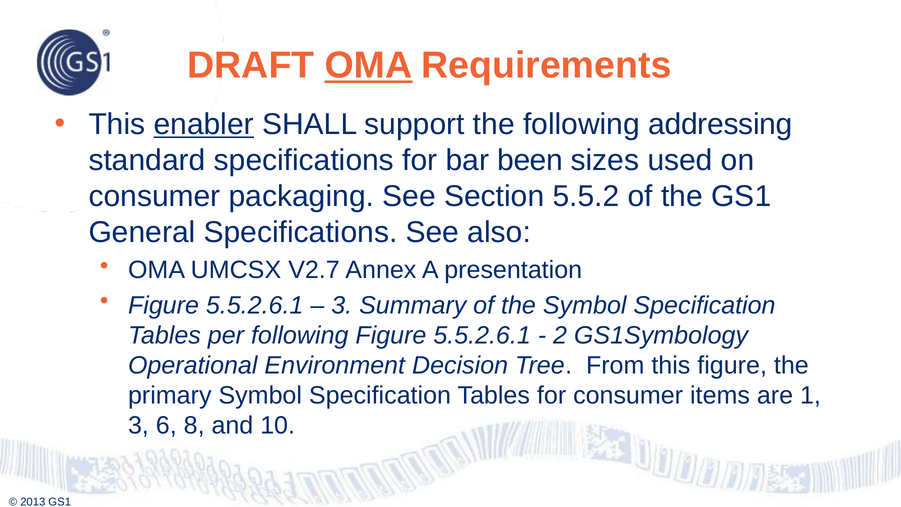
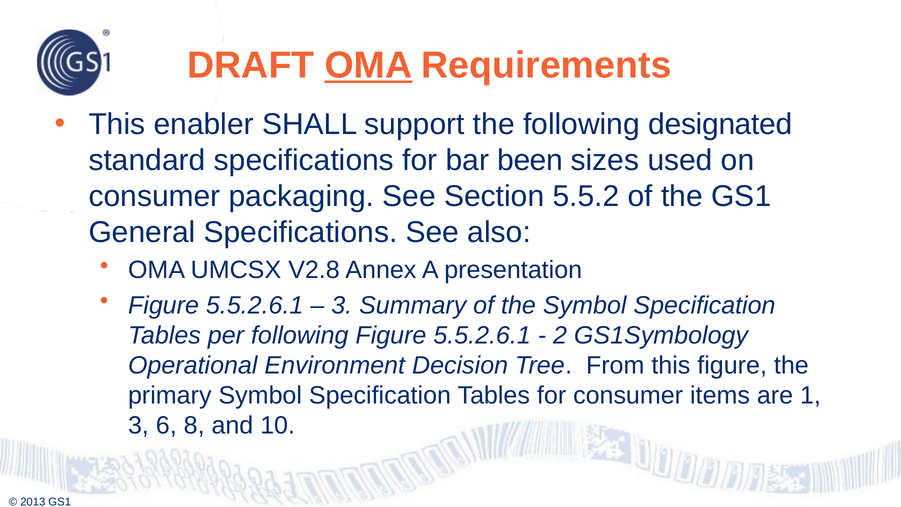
enabler underline: present -> none
addressing: addressing -> designated
V2.7: V2.7 -> V2.8
